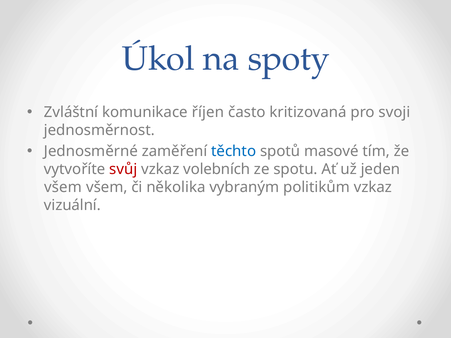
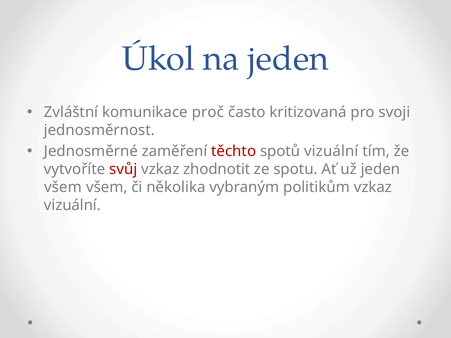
na spoty: spoty -> jeden
říjen: říjen -> proč
těchto colour: blue -> red
spotů masové: masové -> vizuální
volebních: volebních -> zhodnotit
